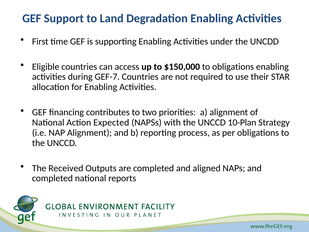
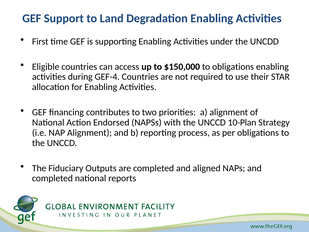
GEF-7: GEF-7 -> GEF-4
Expected: Expected -> Endorsed
Received: Received -> Fiduciary
